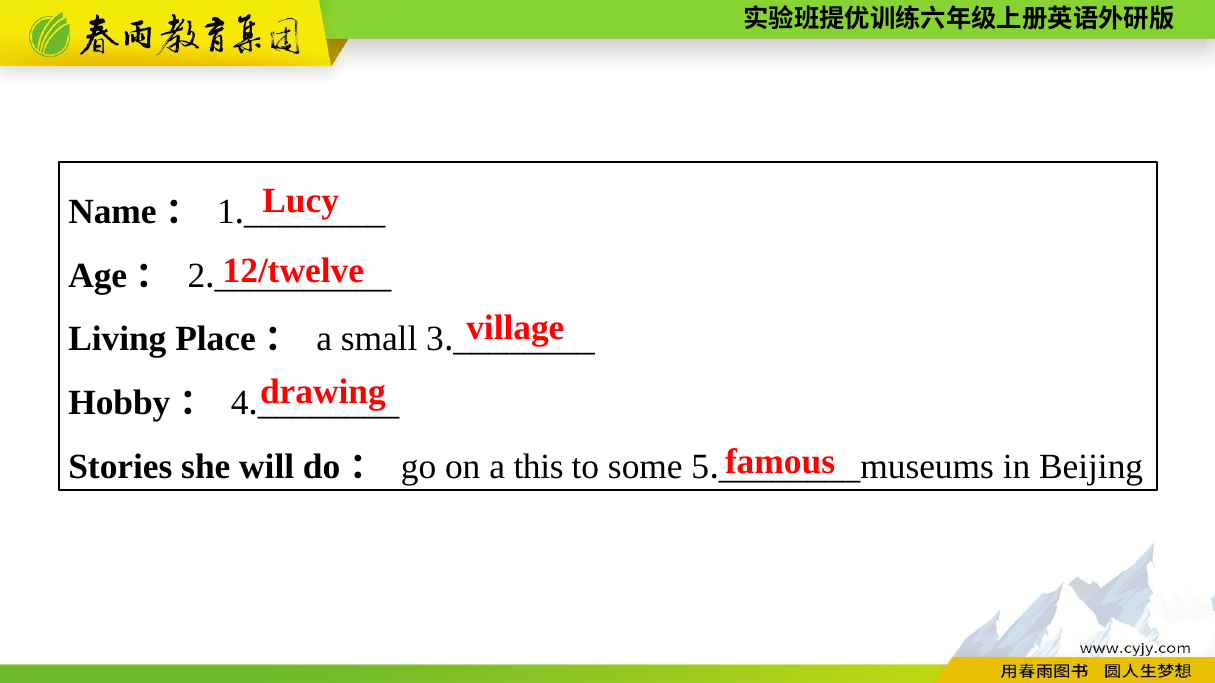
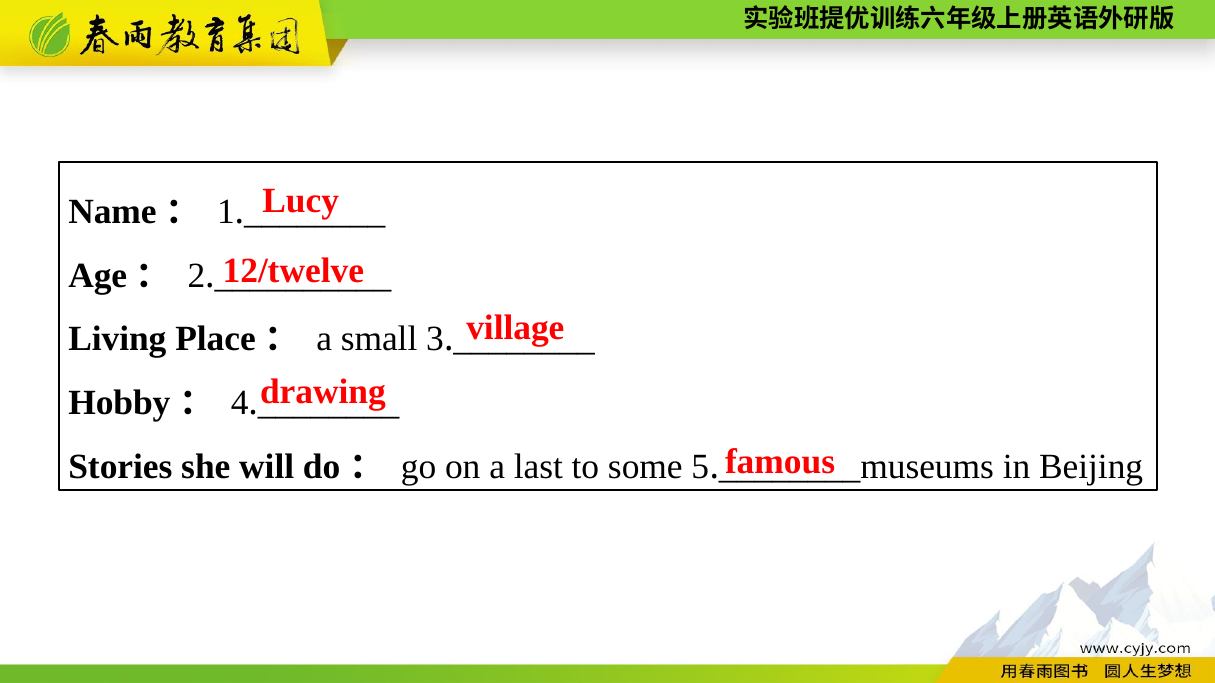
this: this -> last
